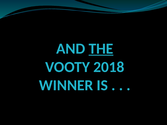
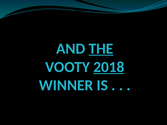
2018 underline: none -> present
